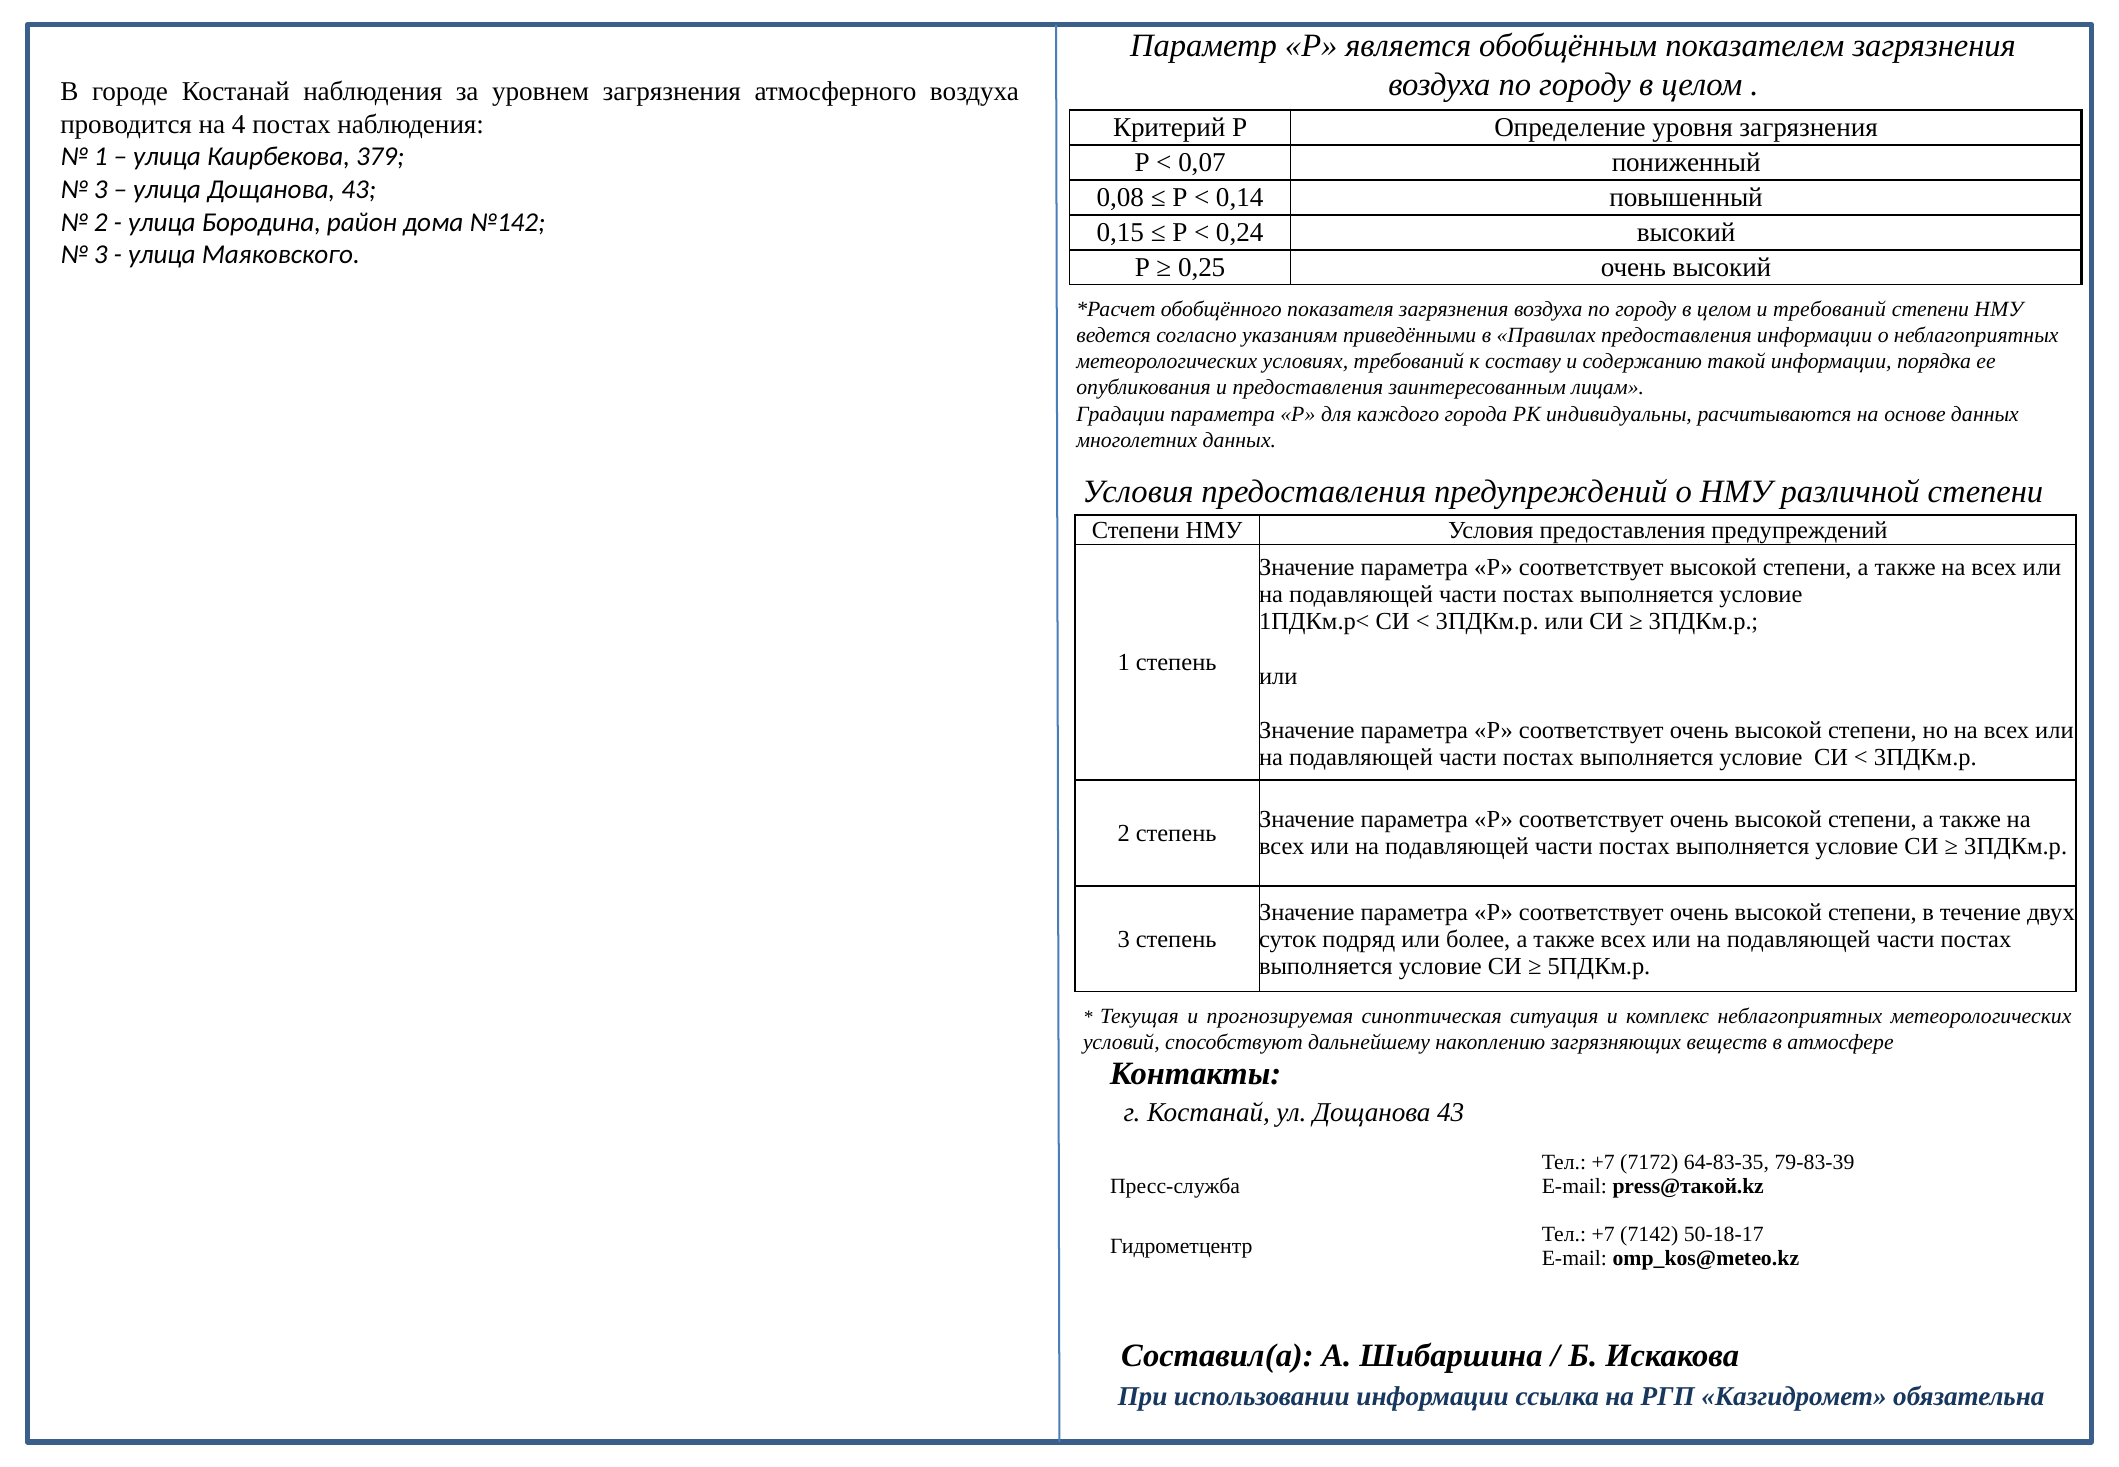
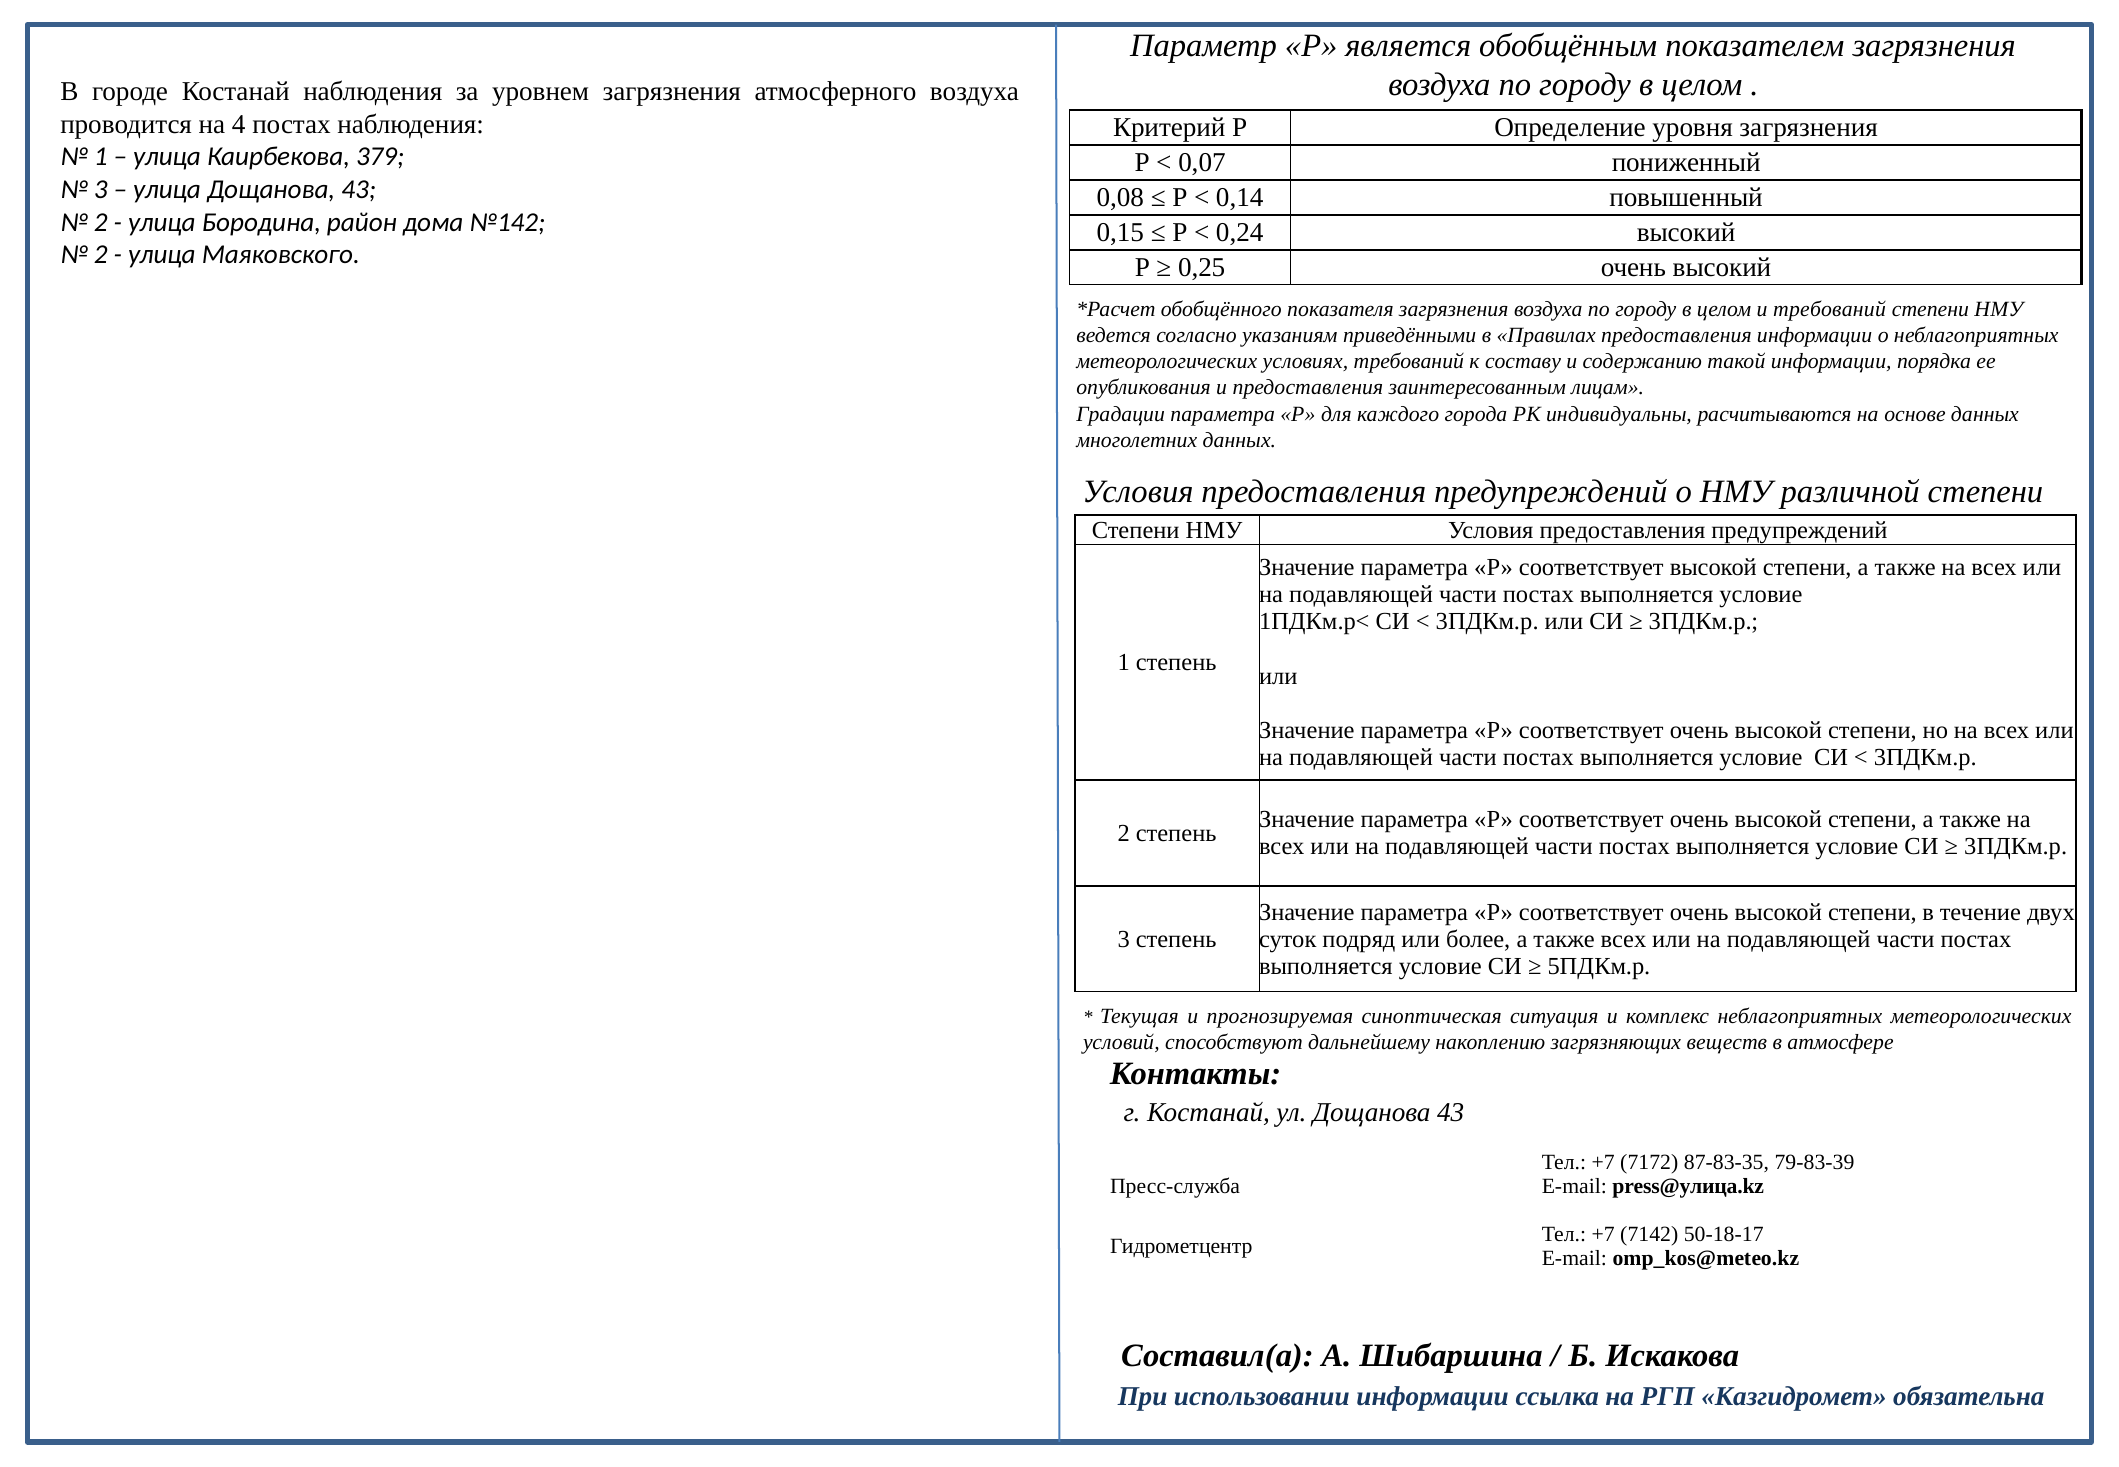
3 at (101, 255): 3 -> 2
64-83-35: 64-83-35 -> 87-83-35
press@такой.kz: press@такой.kz -> press@улица.kz
